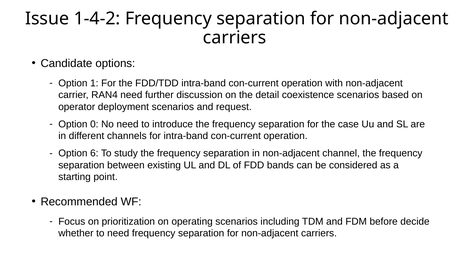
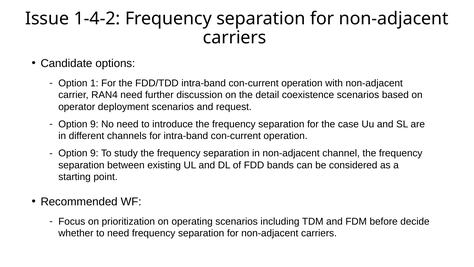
0 at (94, 124): 0 -> 9
6 at (94, 153): 6 -> 9
